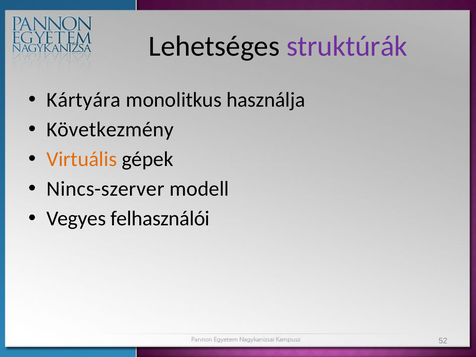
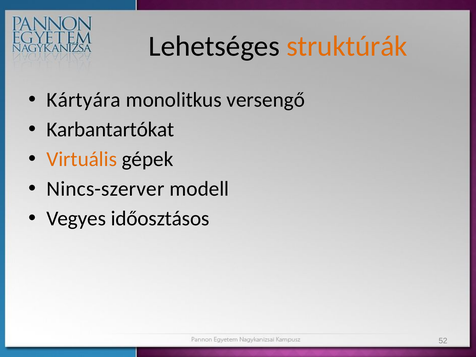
struktúrák colour: purple -> orange
használja: használja -> versengő
Következmény: Következmény -> Karbantartókat
felhasználói: felhasználói -> időosztásos
